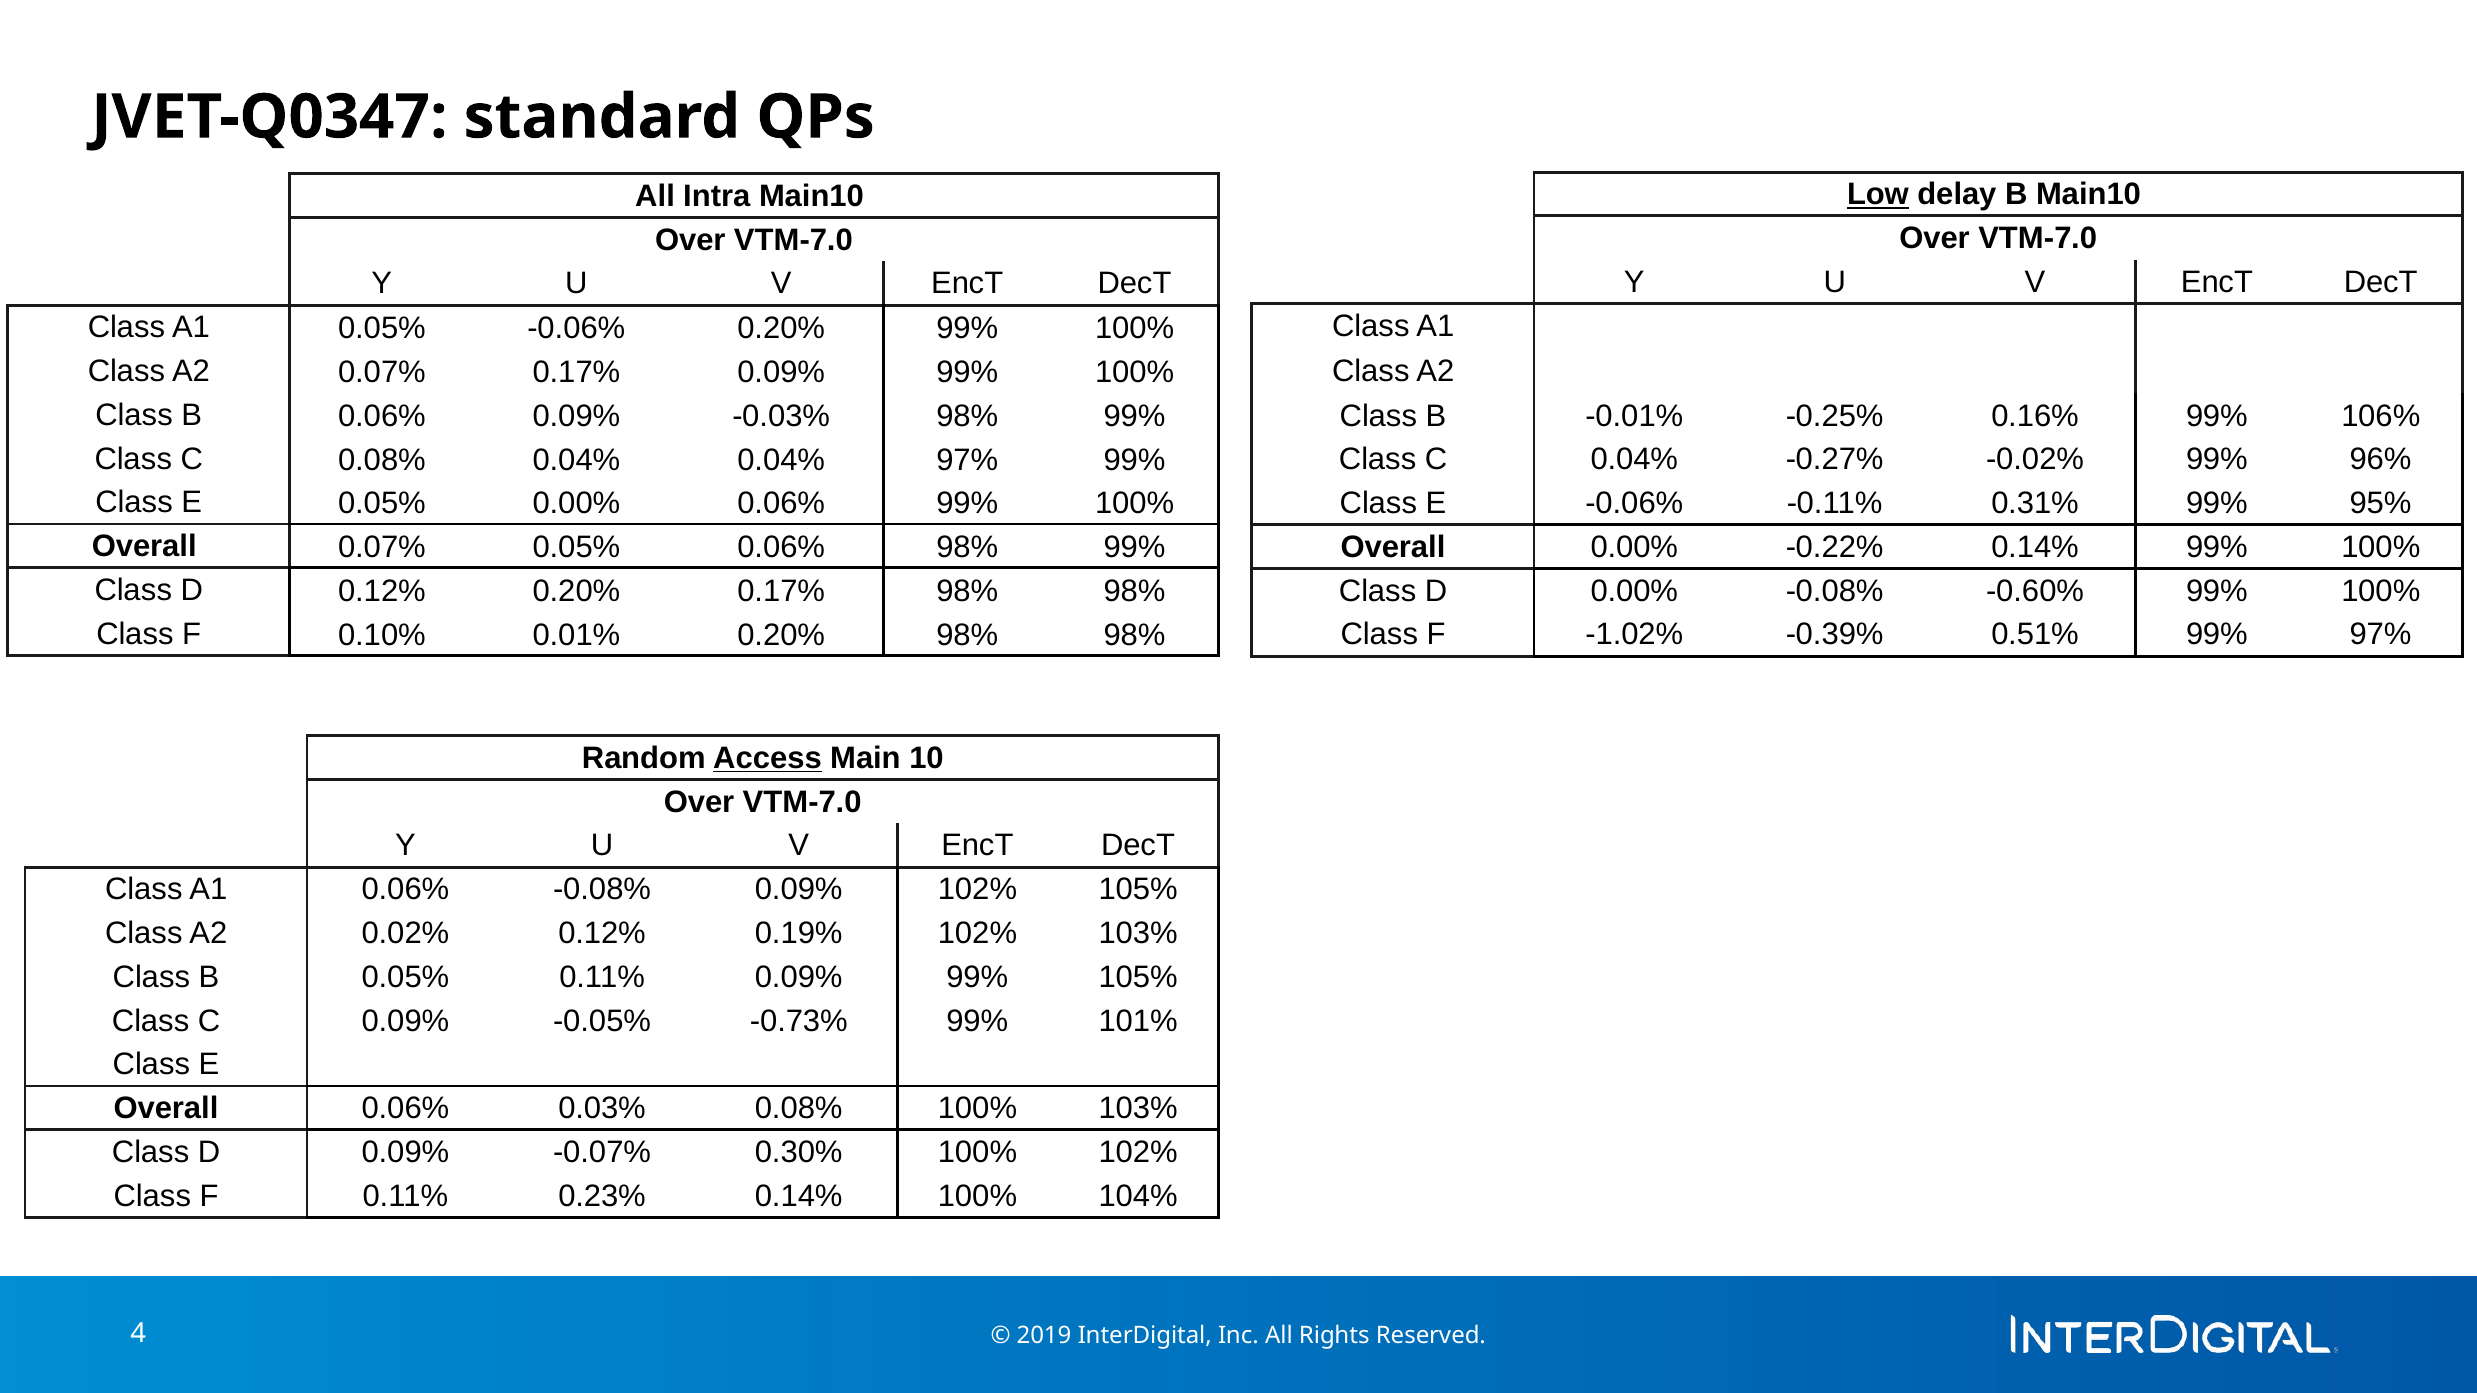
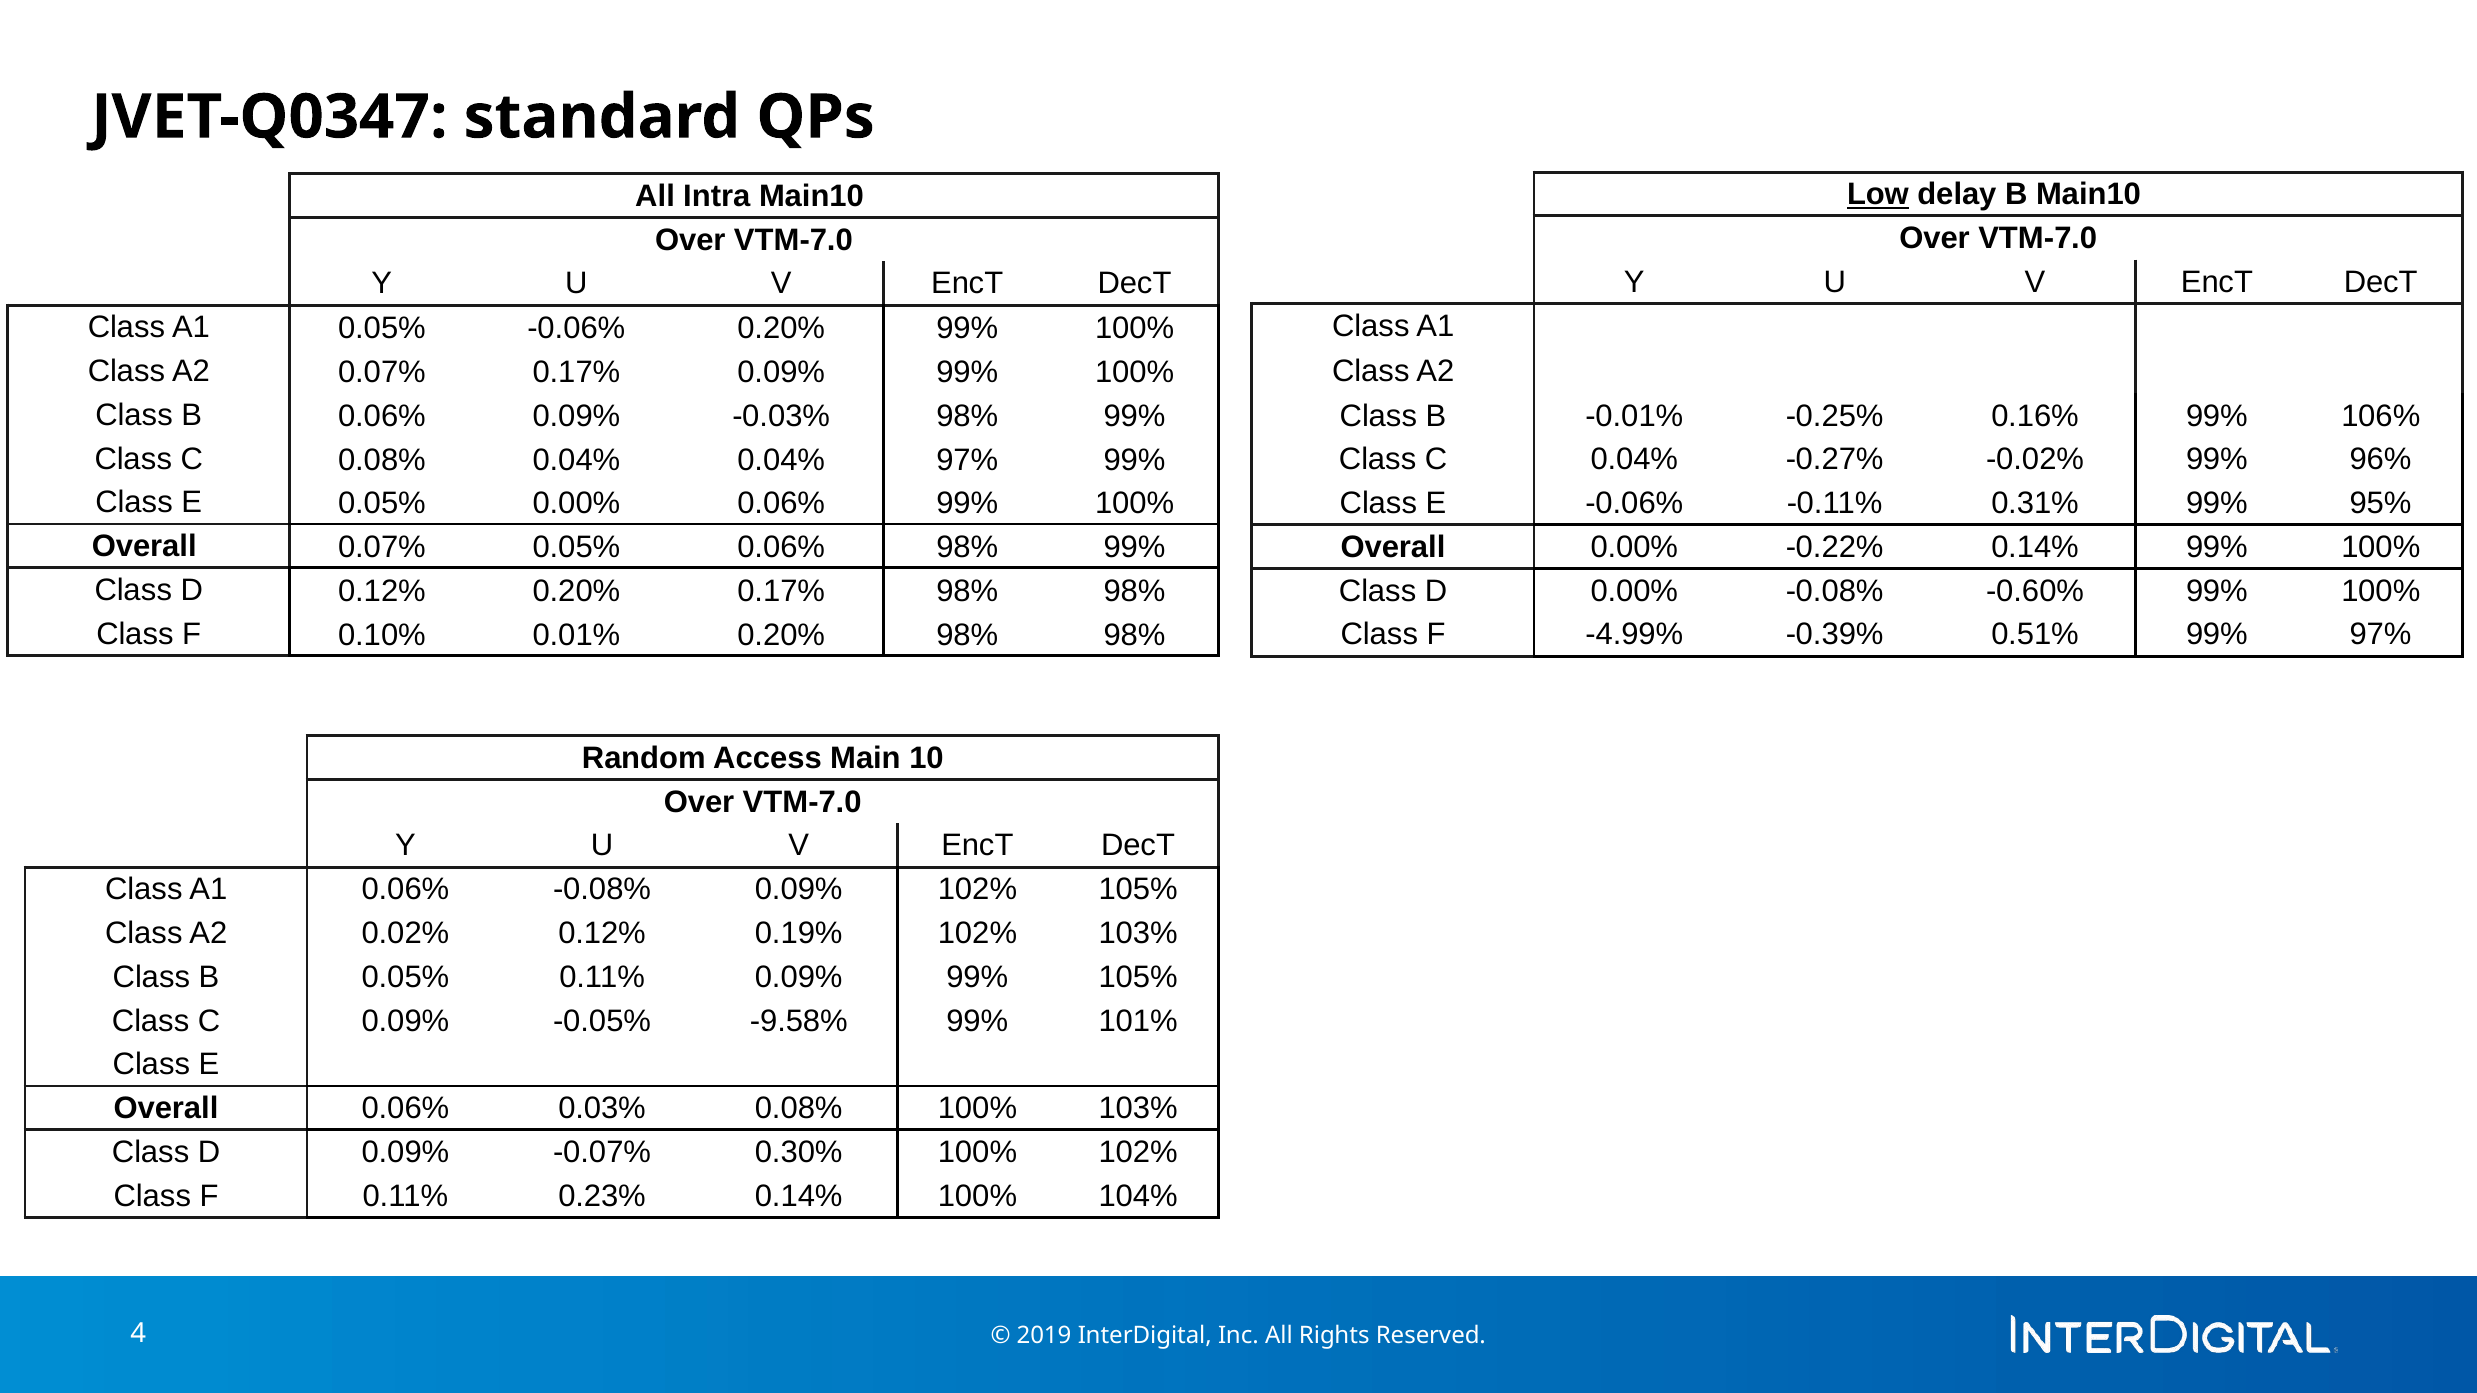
-1.02%: -1.02% -> -4.99%
Access underline: present -> none
-0.73%: -0.73% -> -9.58%
